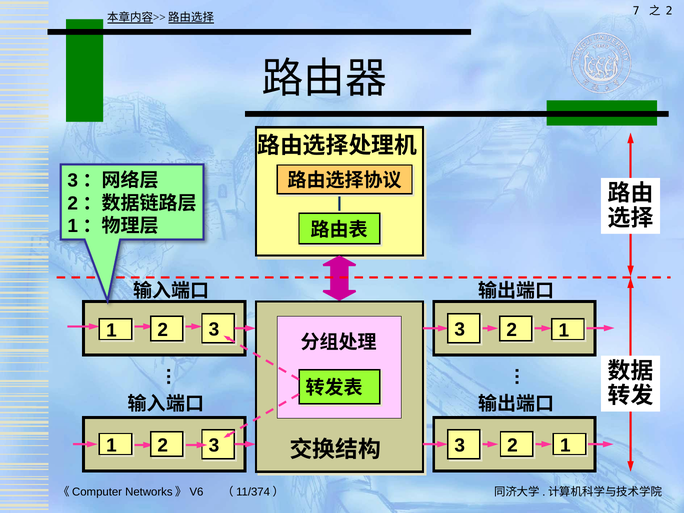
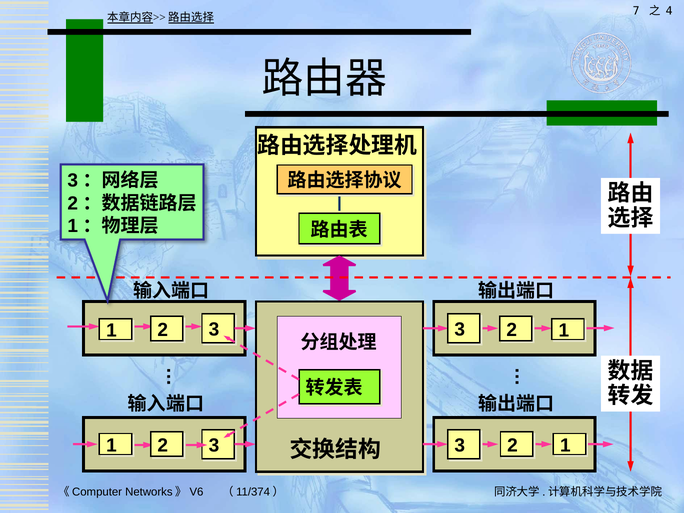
2 at (669, 11): 2 -> 4
